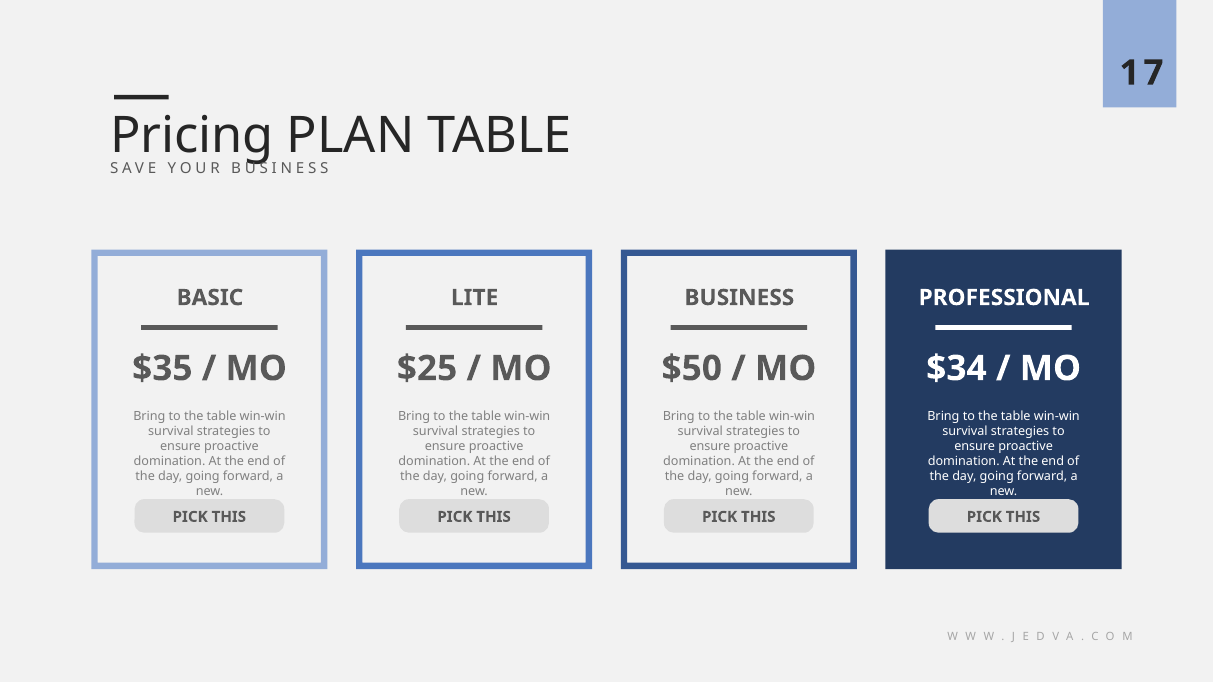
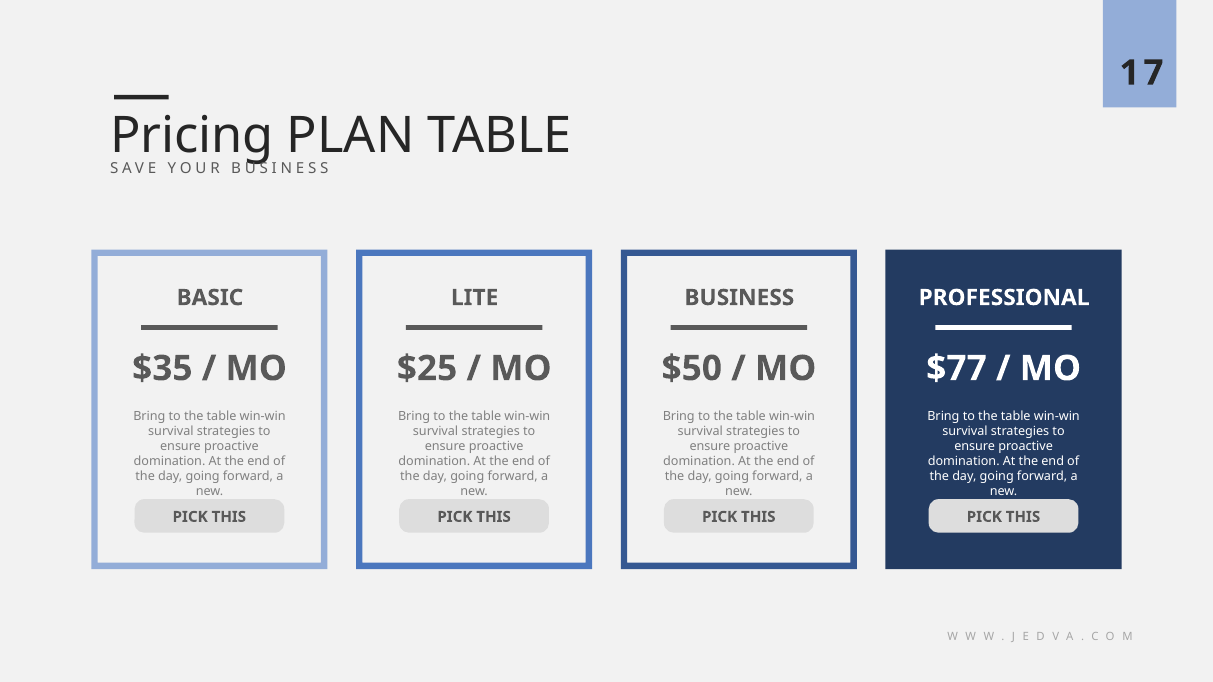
$34: $34 -> $77
